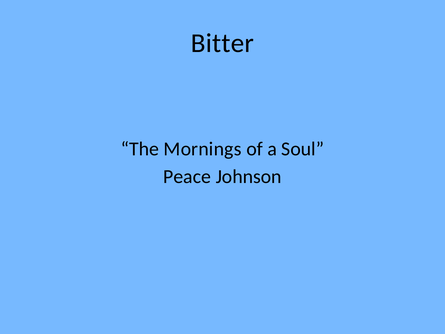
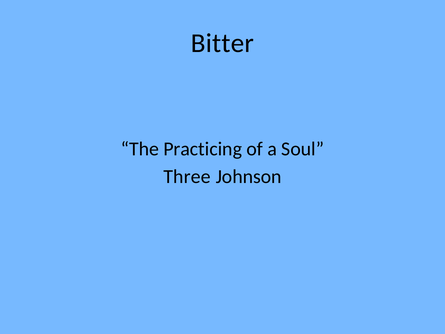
Mornings: Mornings -> Practicing
Peace: Peace -> Three
